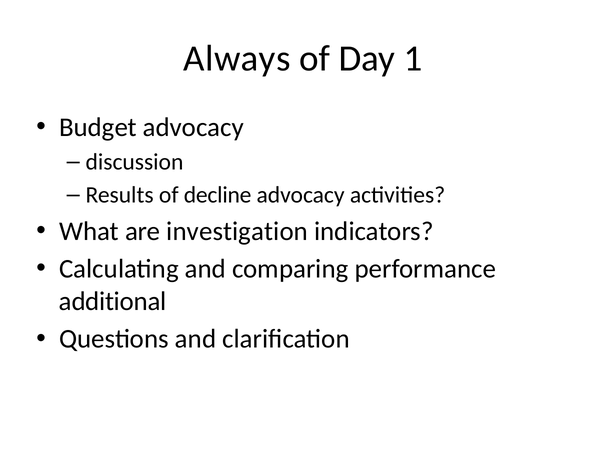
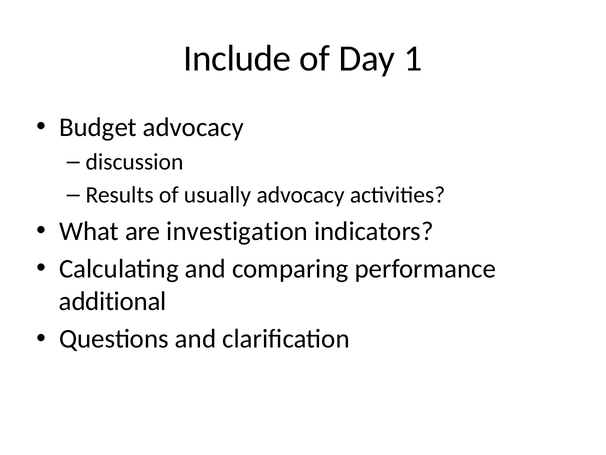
Always: Always -> Include
decline: decline -> usually
